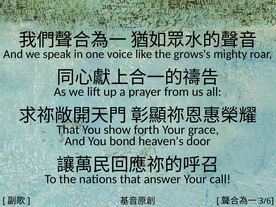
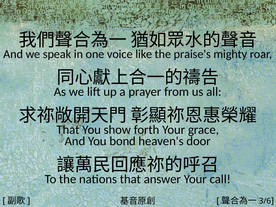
grows's: grows's -> praise's
